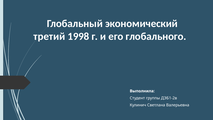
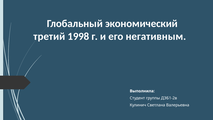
глобального: глобального -> негативным
